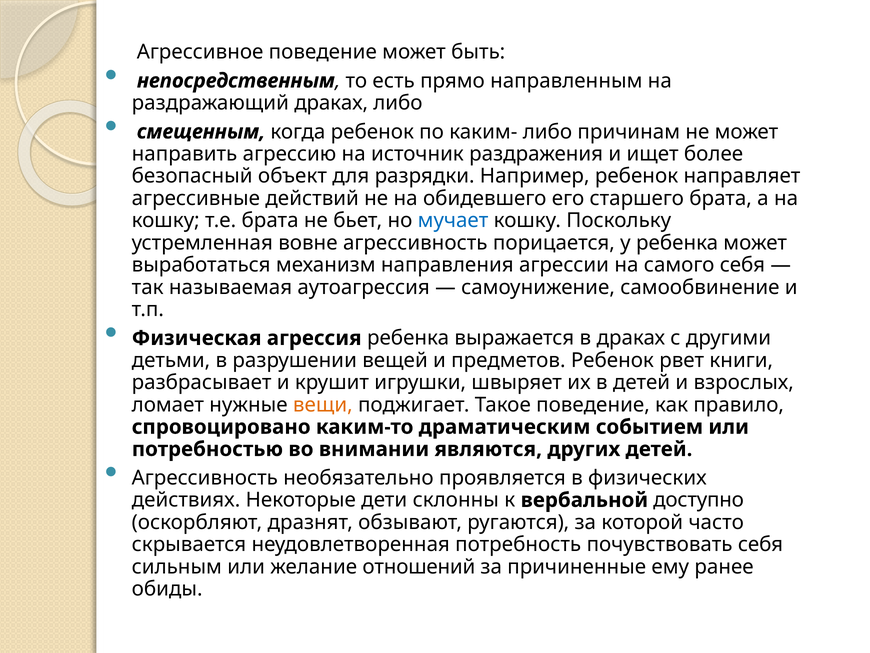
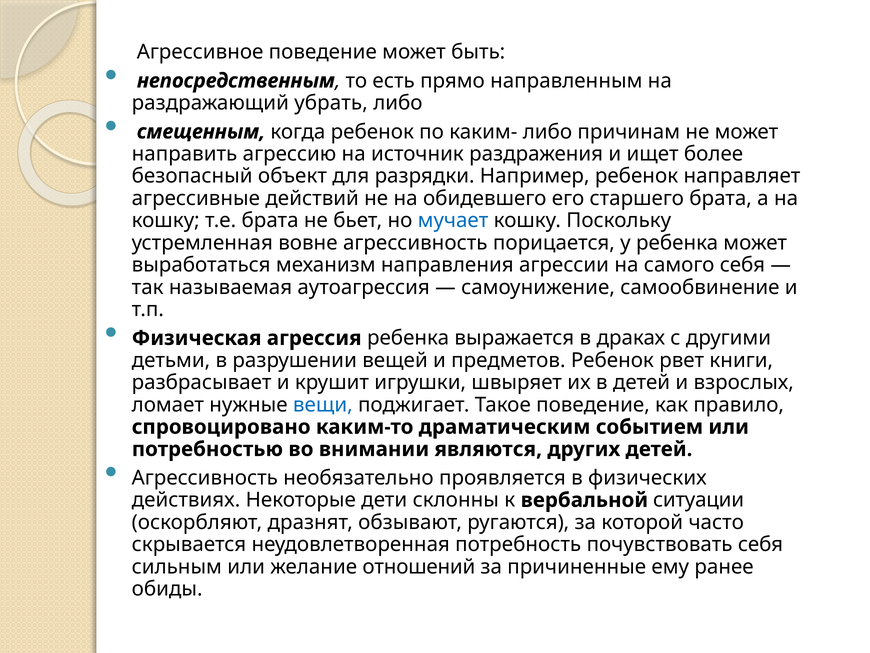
раздражающий драках: драках -> убрать
вещи colour: orange -> blue
доступно: доступно -> ситуации
